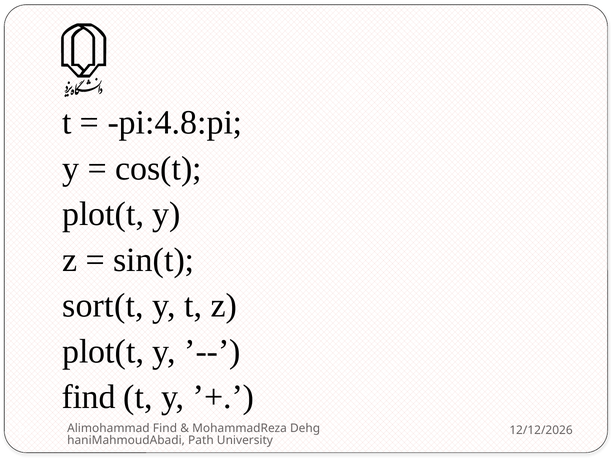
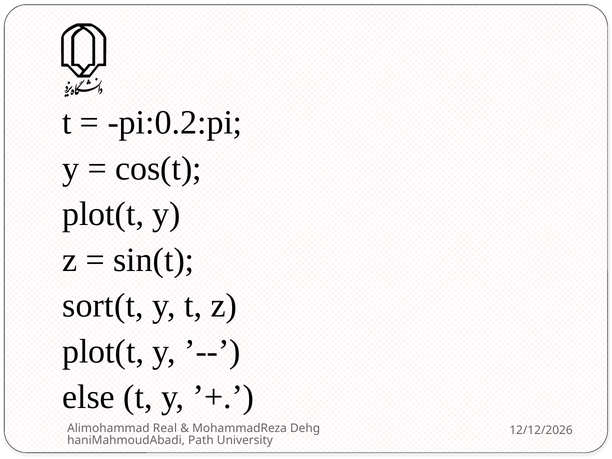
pi:4.8:pi: pi:4.8:pi -> pi:0.2:pi
find at (89, 397): find -> else
Alimohammad Find: Find -> Real
